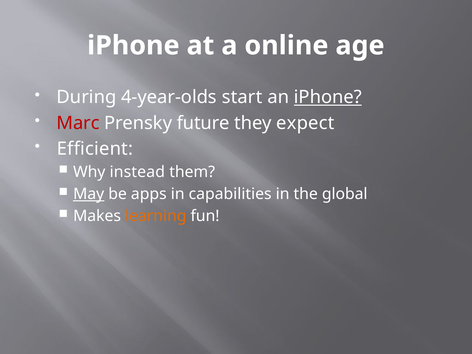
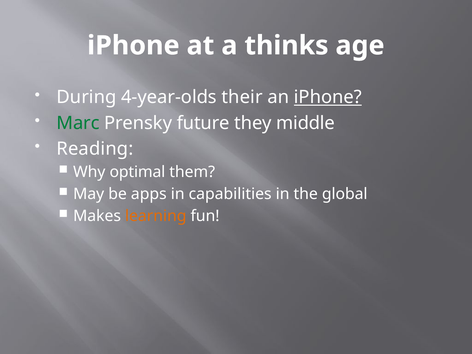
online: online -> thinks
start: start -> their
Marc colour: red -> green
expect: expect -> middle
Efficient: Efficient -> Reading
instead: instead -> optimal
May underline: present -> none
